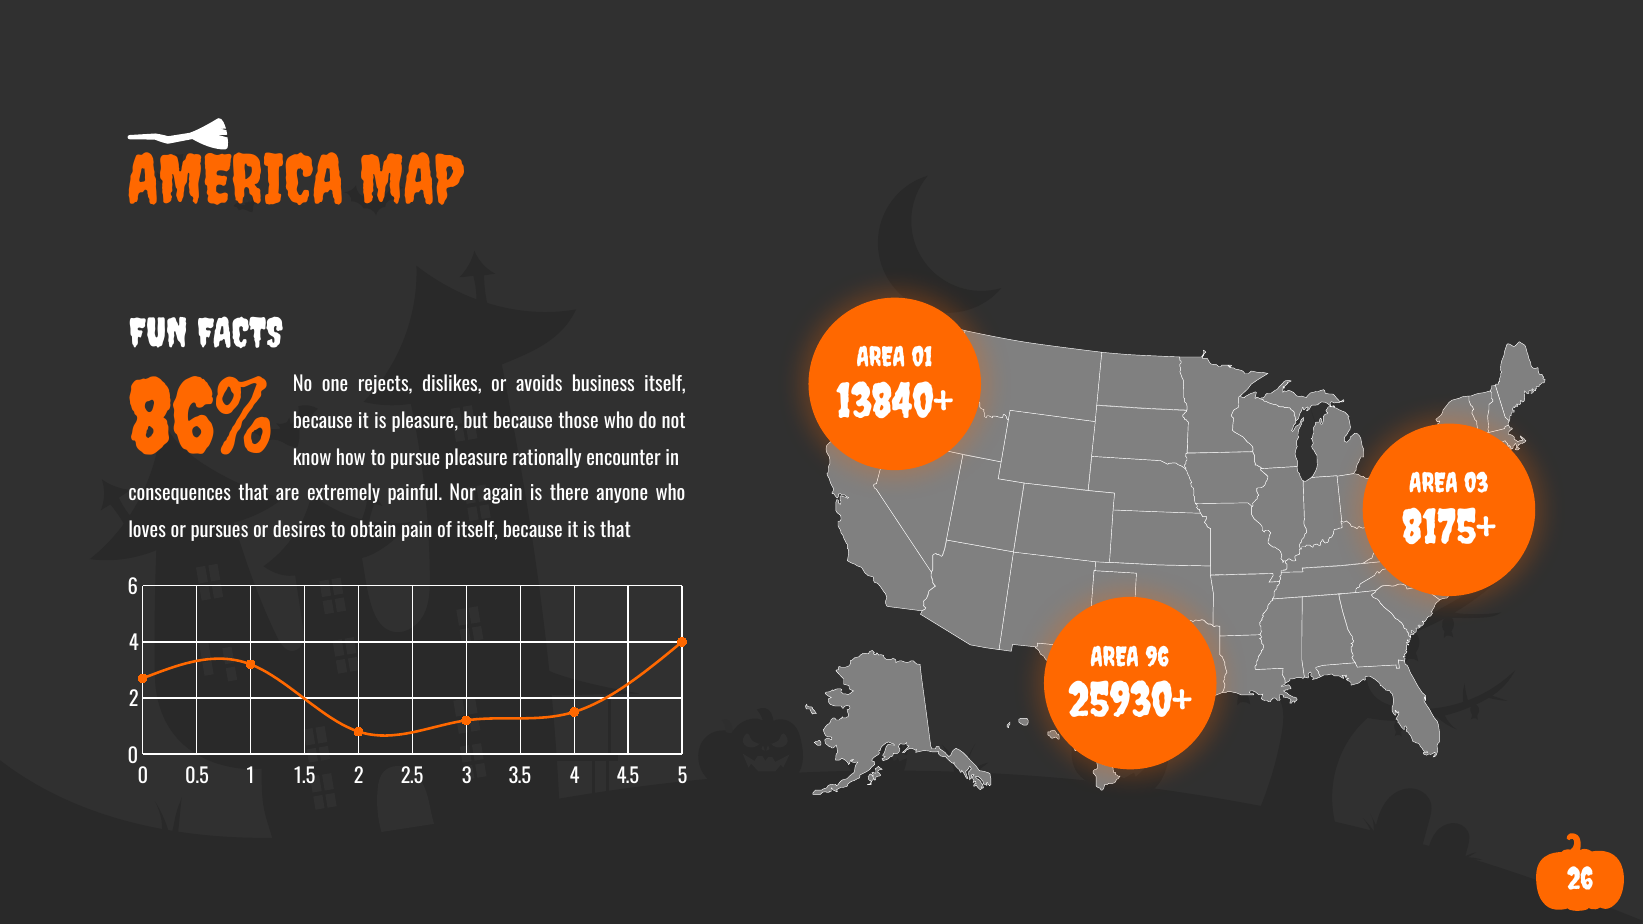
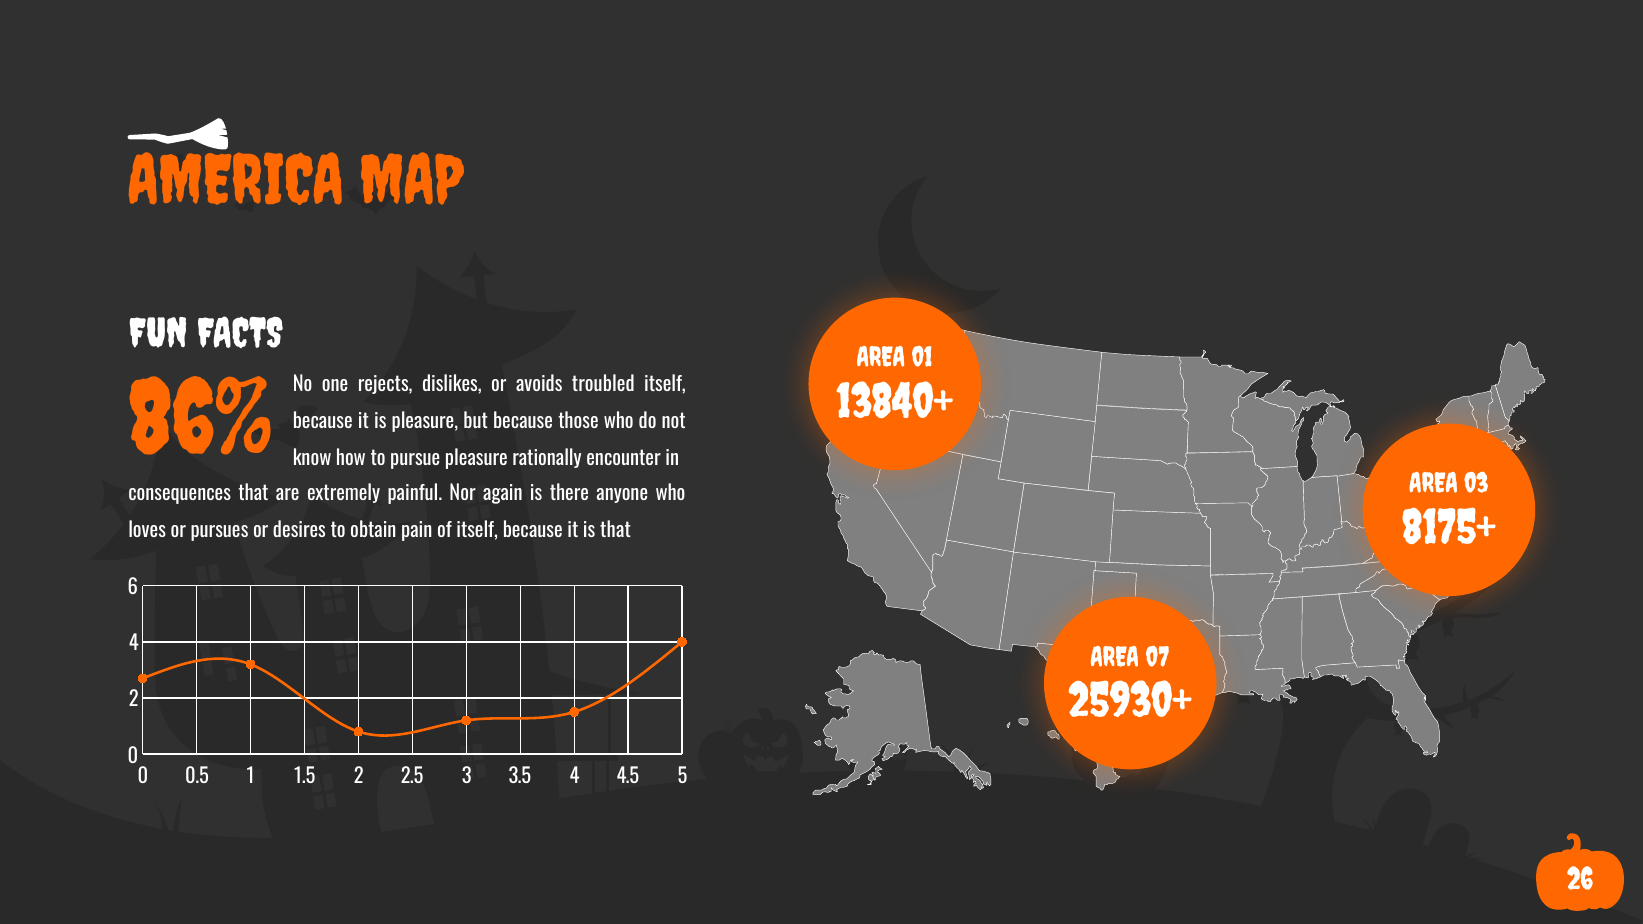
business: business -> troubled
96: 96 -> 07
